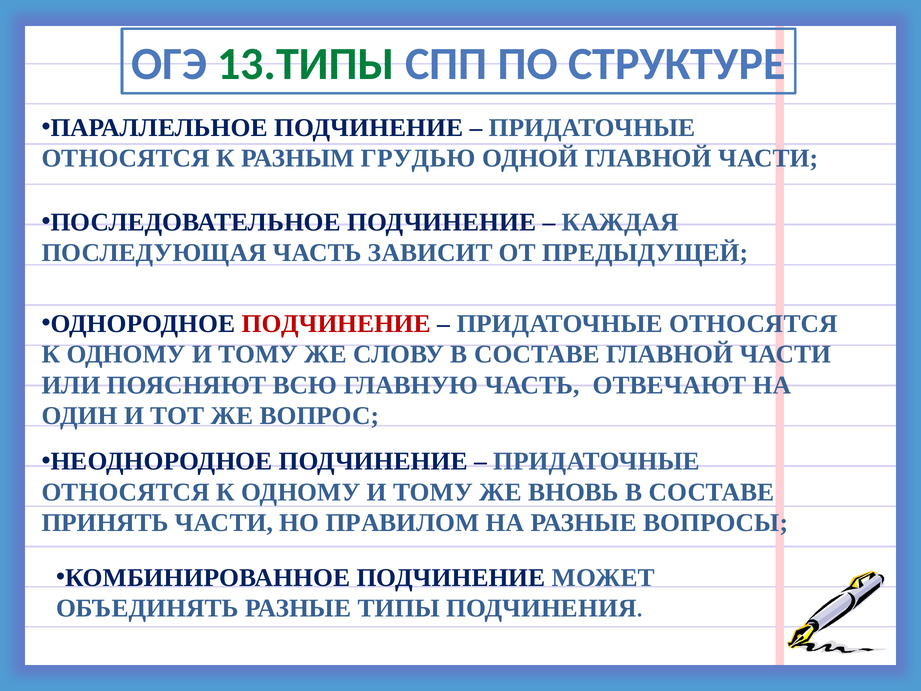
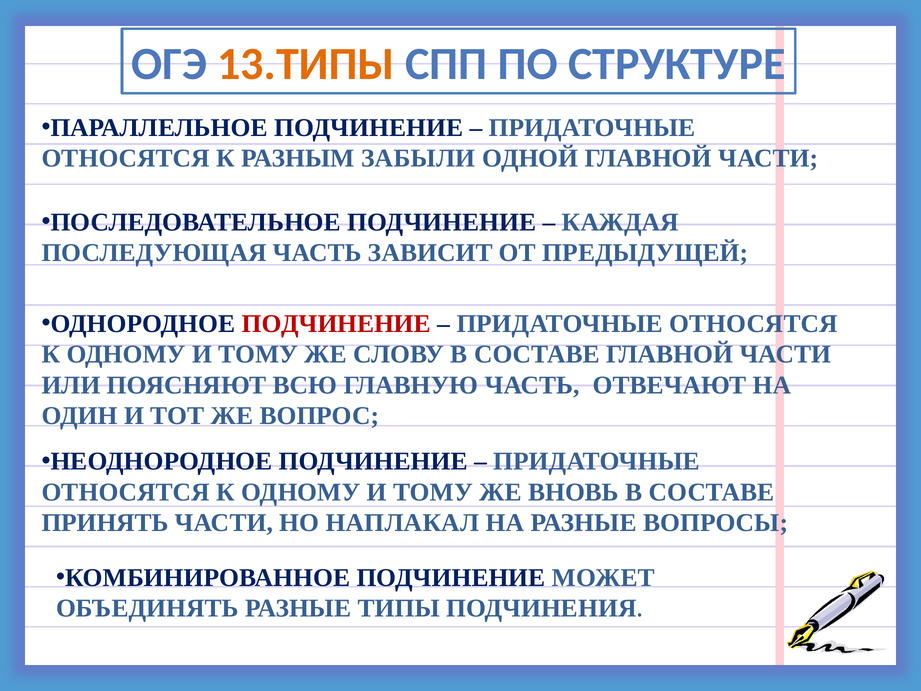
13.ТИПЫ colour: green -> orange
ГРУДЬЮ: ГРУДЬЮ -> ЗАБЫЛИ
ПРАВИЛОМ: ПРАВИЛОМ -> НАПЛАКАЛ
